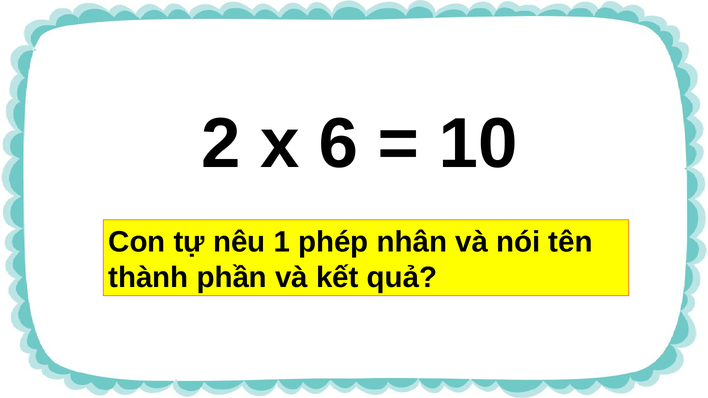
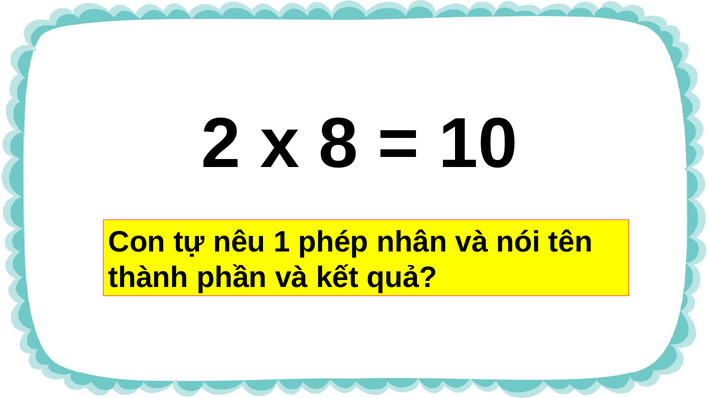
6: 6 -> 8
